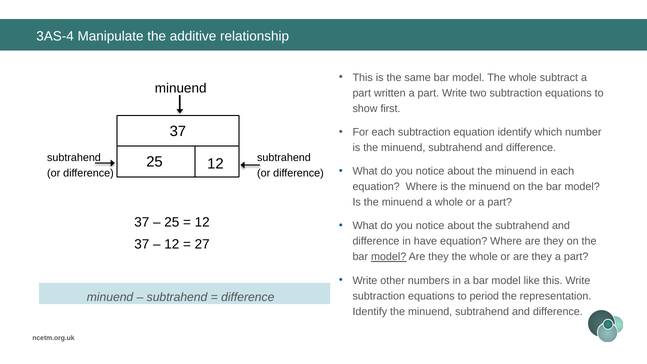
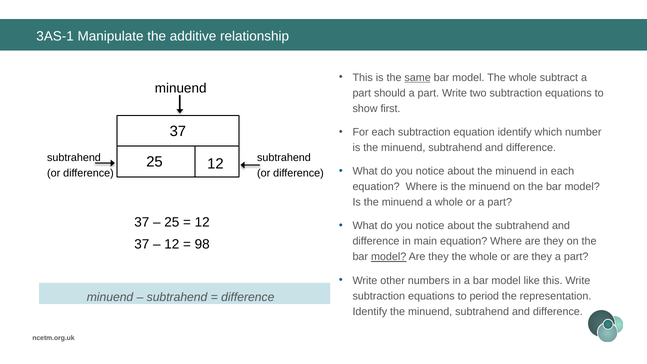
3AS-4: 3AS-4 -> 3AS-1
same underline: none -> present
written: written -> should
have: have -> main
27: 27 -> 98
